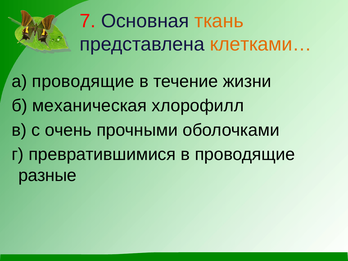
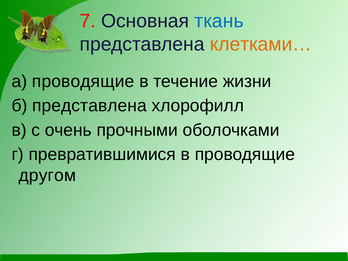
ткань colour: orange -> blue
б механическая: механическая -> представлена
разные: разные -> другом
